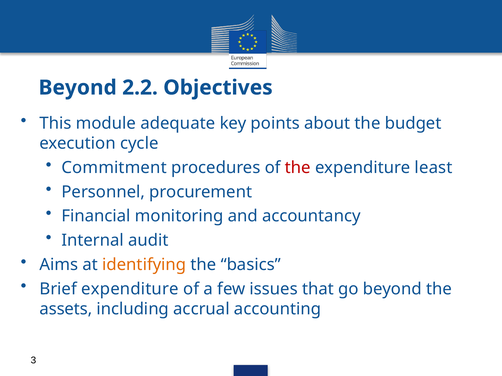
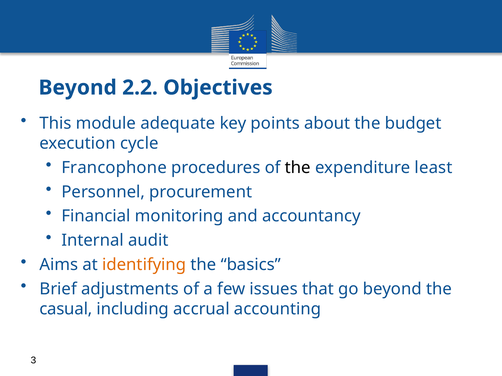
Commitment: Commitment -> Francophone
the at (298, 168) colour: red -> black
Brief expenditure: expenditure -> adjustments
assets: assets -> casual
